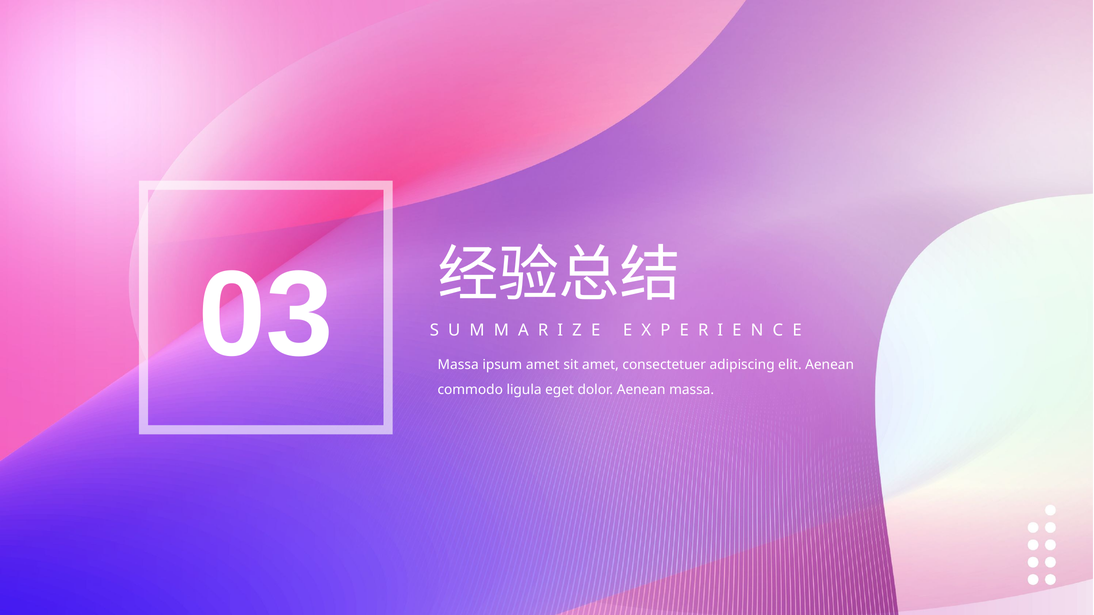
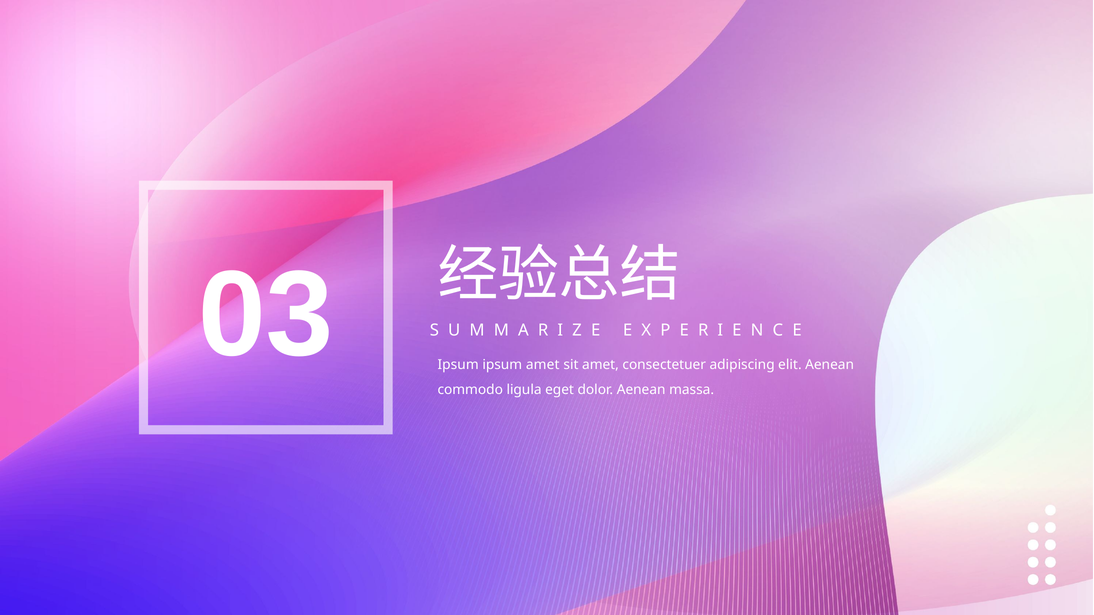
Massa at (458, 365): Massa -> Ipsum
